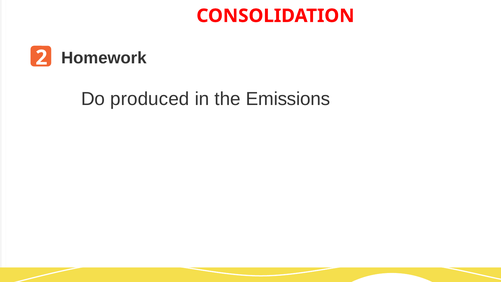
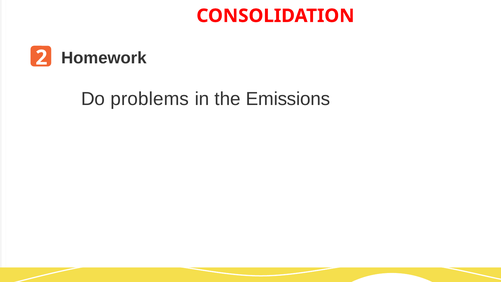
produced: produced -> problems
